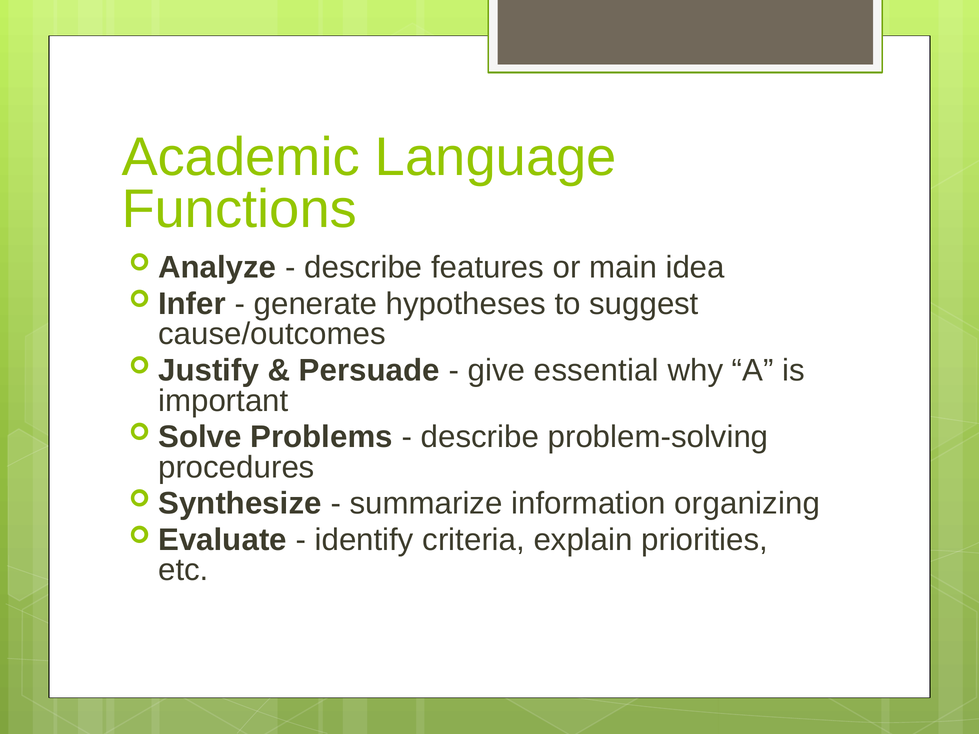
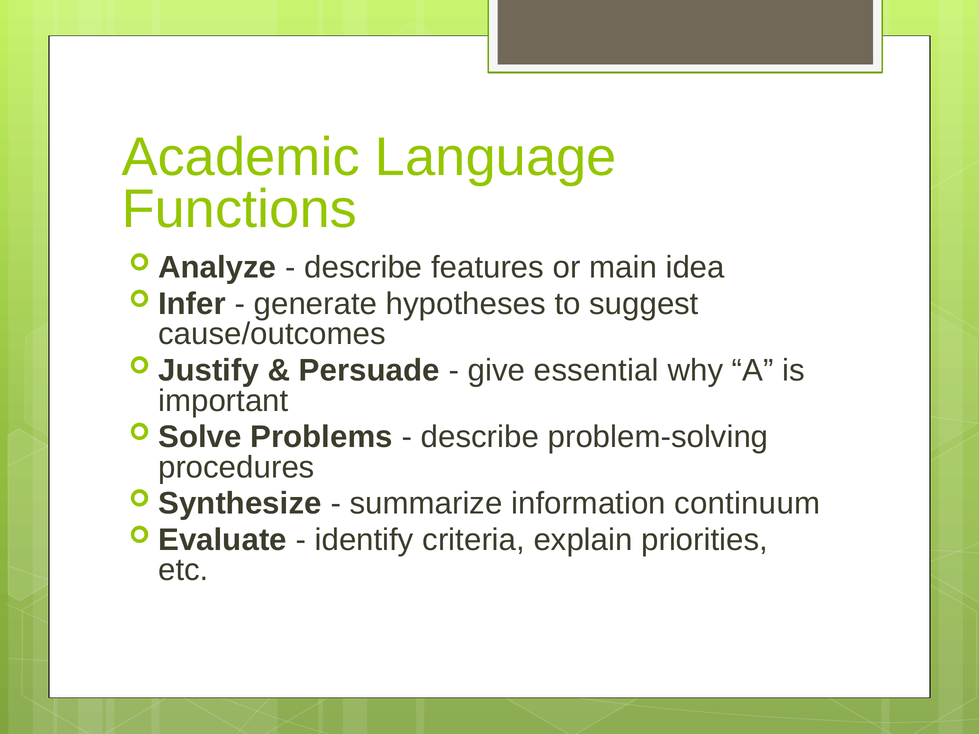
organizing: organizing -> continuum
